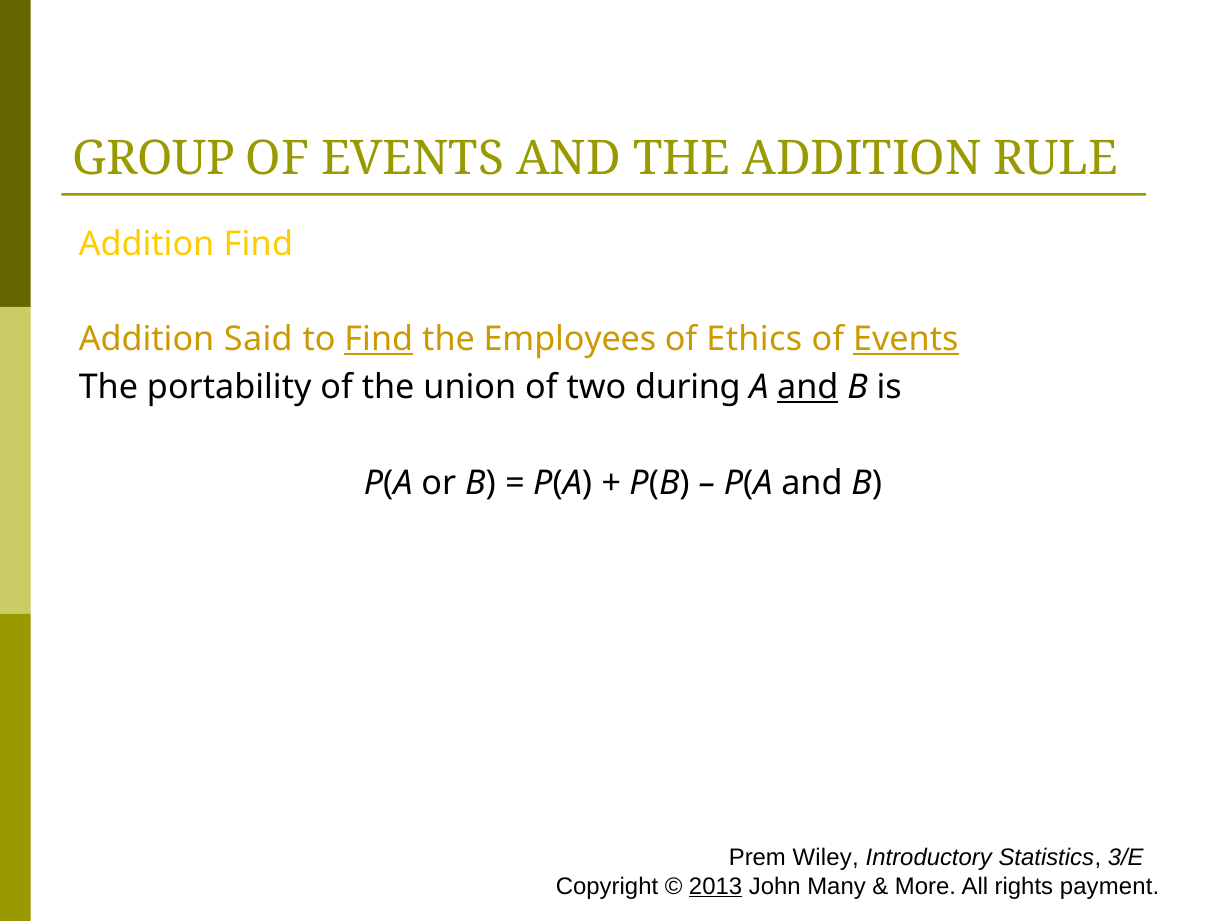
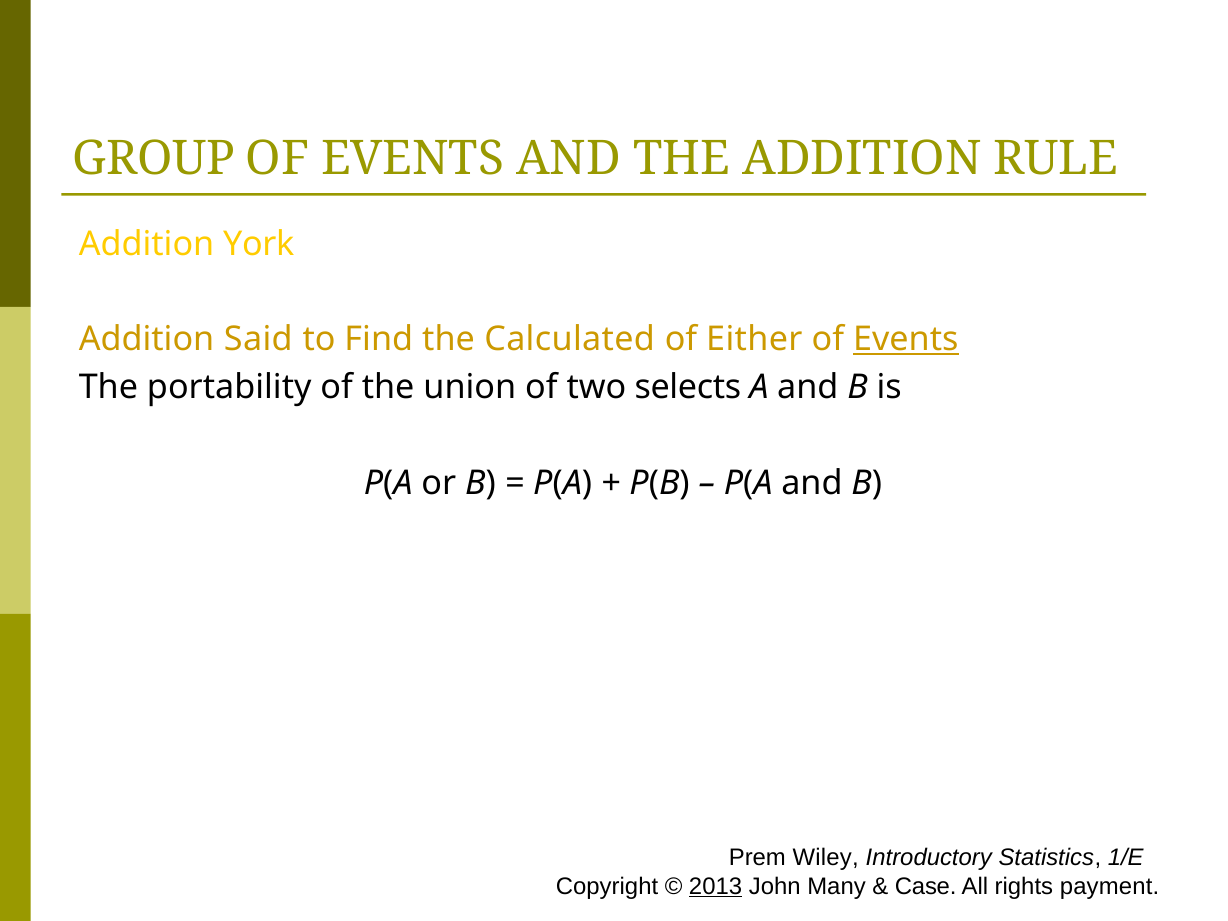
Addition Find: Find -> York
Find at (379, 339) underline: present -> none
Employees: Employees -> Calculated
Ethics: Ethics -> Either
during: during -> selects
and at (808, 387) underline: present -> none
3/E: 3/E -> 1/E
More: More -> Case
